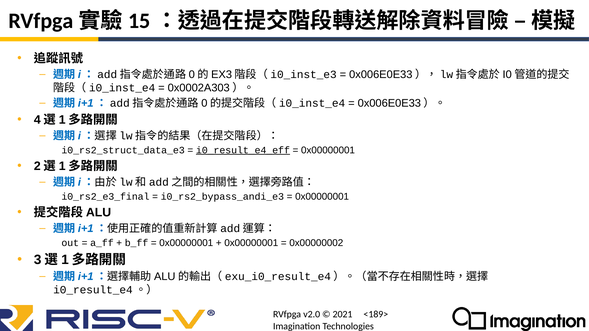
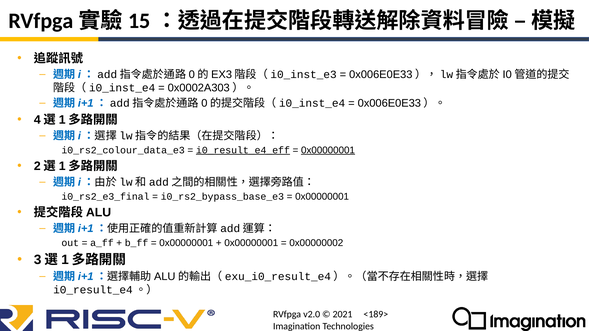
i0_rs2_struct_data_e3: i0_rs2_struct_data_e3 -> i0_rs2_colour_data_e3
0x00000001 at (328, 150) underline: none -> present
i0_rs2_bypass_andi_e3: i0_rs2_bypass_andi_e3 -> i0_rs2_bypass_base_e3
